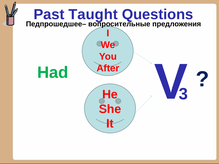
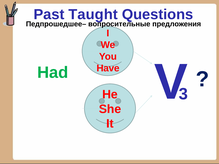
After: After -> Have
